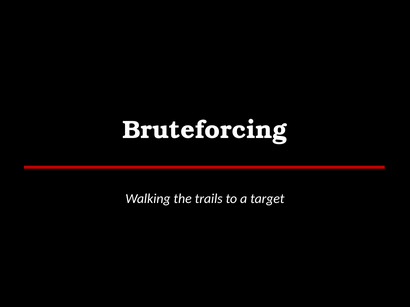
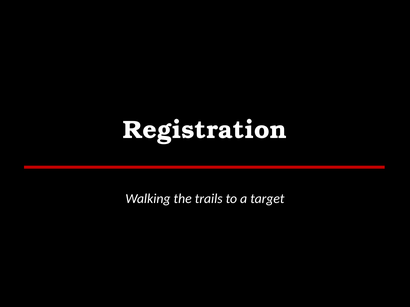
Bruteforcing: Bruteforcing -> Registration
